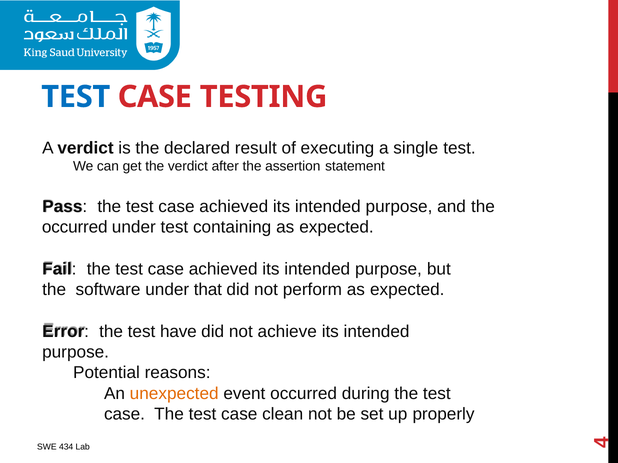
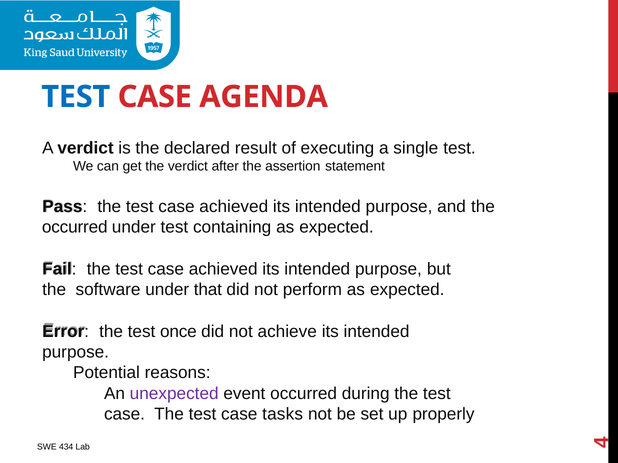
TESTING: TESTING -> AGENDA
have: have -> once
unexpected colour: orange -> purple
clean: clean -> tasks
